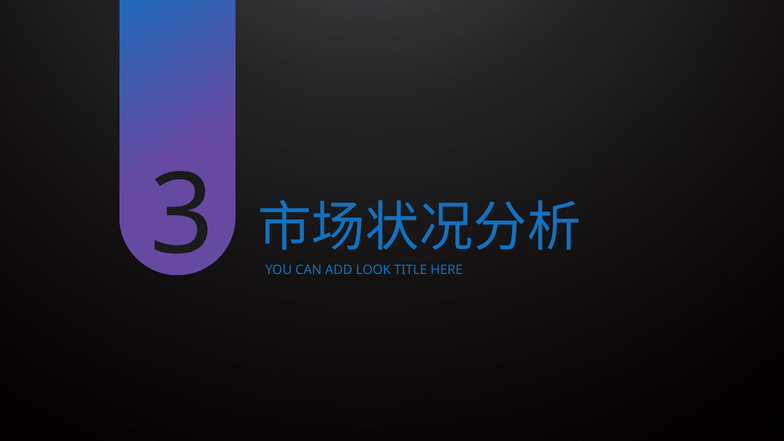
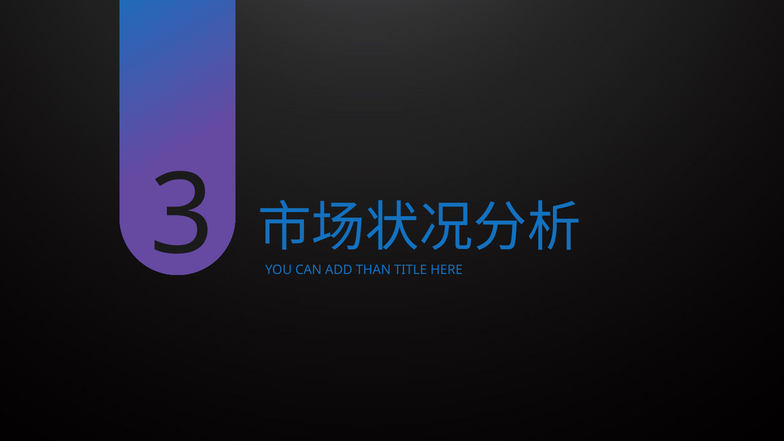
LOOK: LOOK -> THAN
